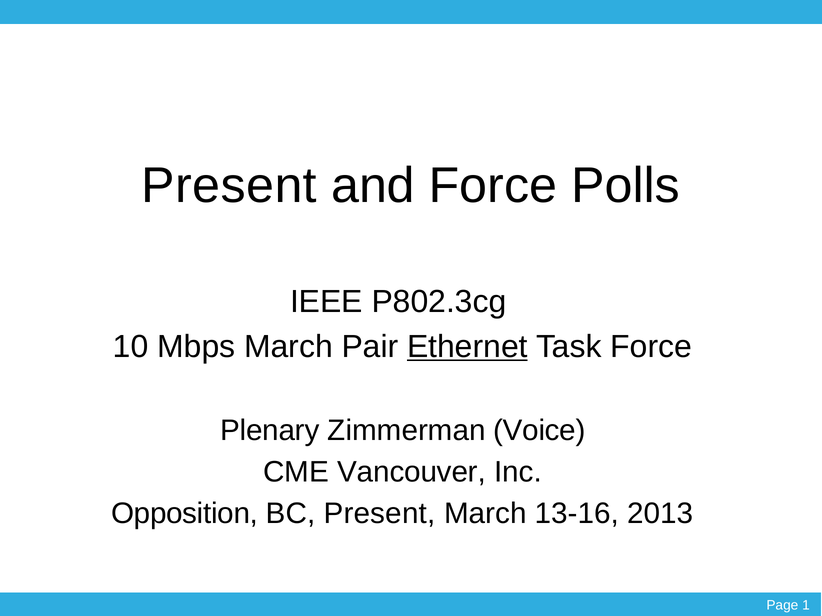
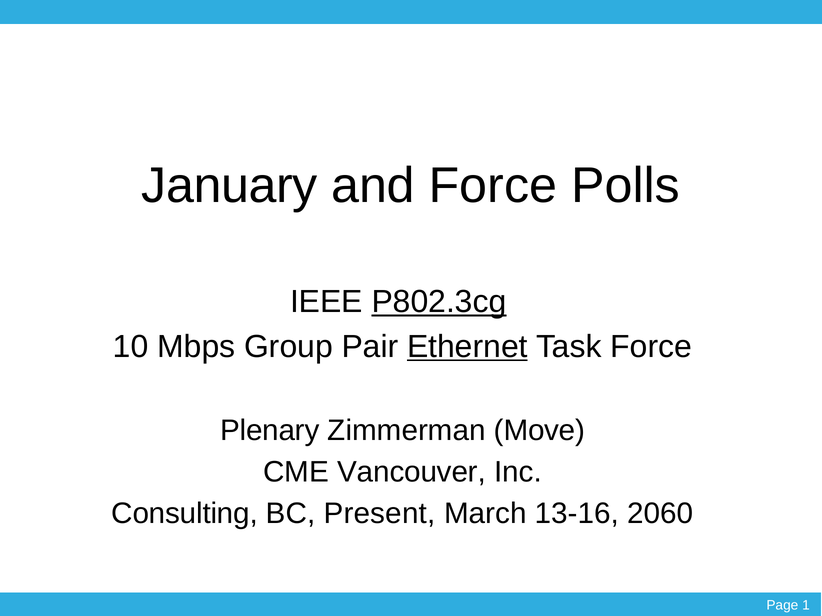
Present at (229, 186): Present -> January
P802.3cg underline: none -> present
Mbps March: March -> Group
Voice: Voice -> Move
Opposition: Opposition -> Consulting
2013: 2013 -> 2060
